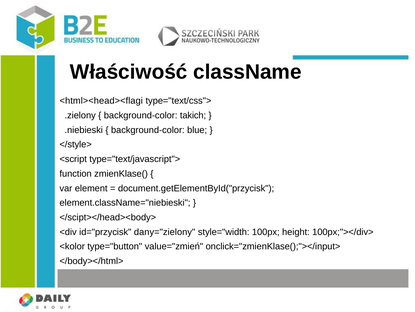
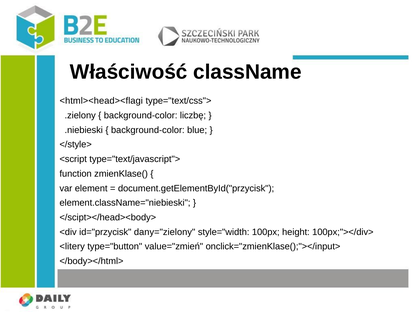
takich: takich -> liczbę
<kolor: <kolor -> <litery
